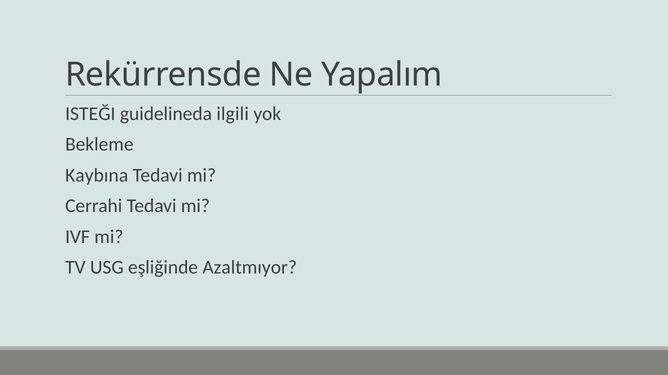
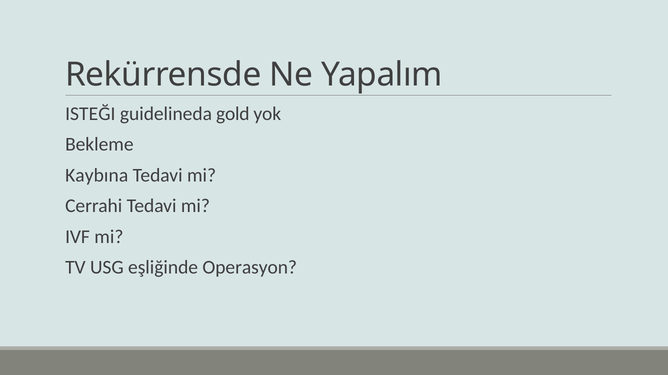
ilgili: ilgili -> gold
Azaltmıyor: Azaltmıyor -> Operasyon
